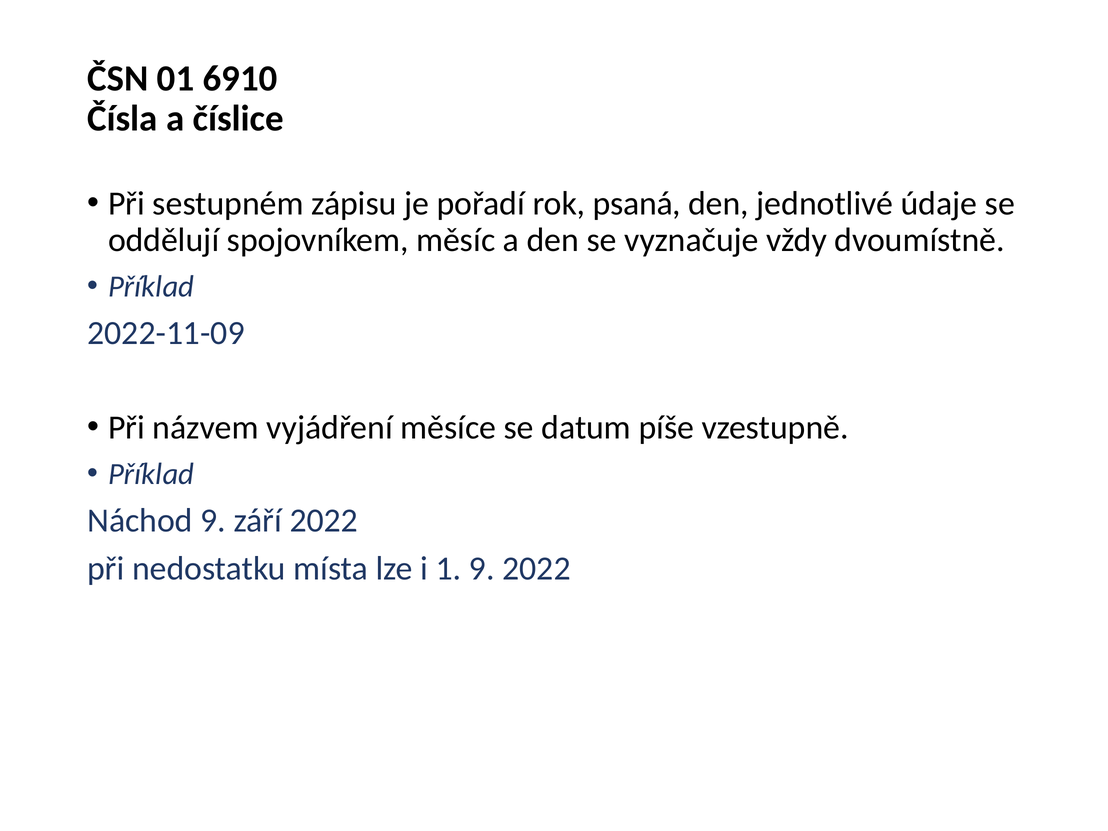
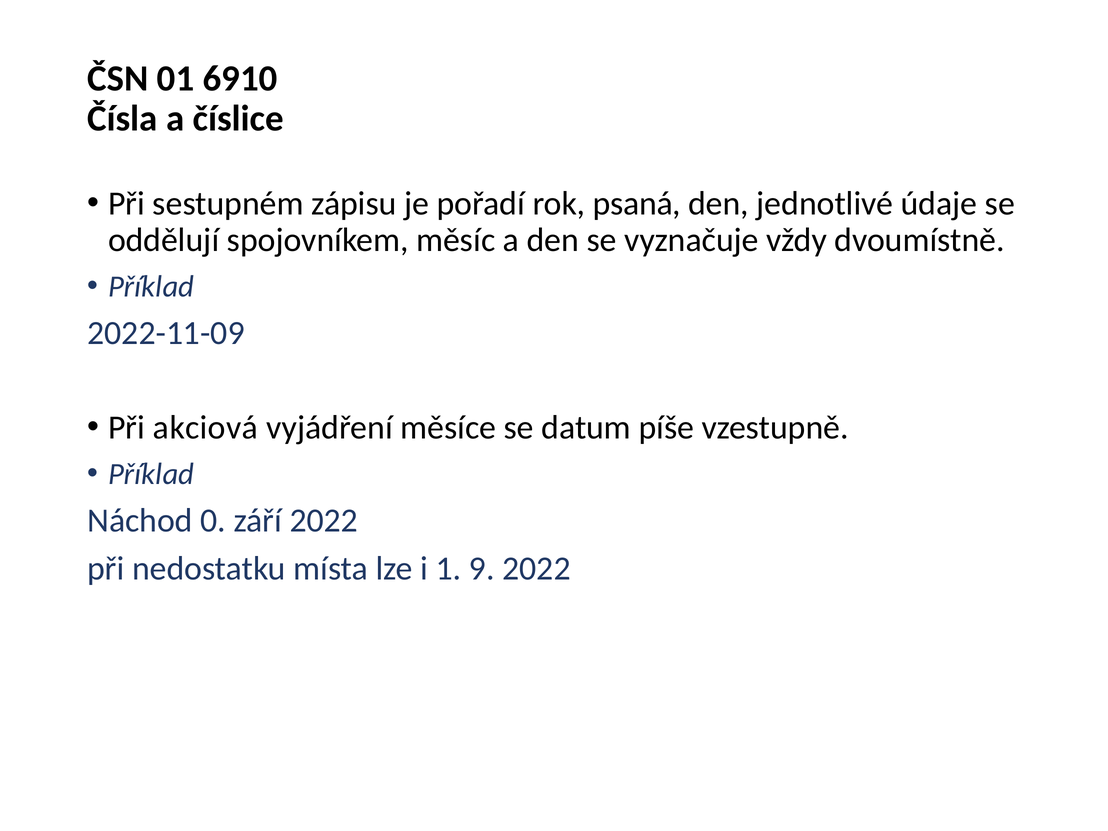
názvem: názvem -> akciová
Náchod 9: 9 -> 0
